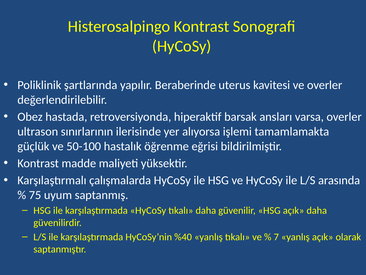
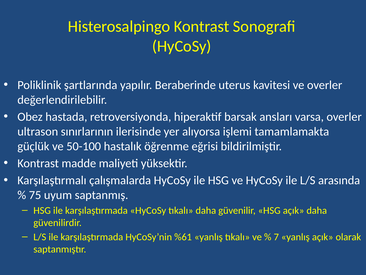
%40: %40 -> %61
